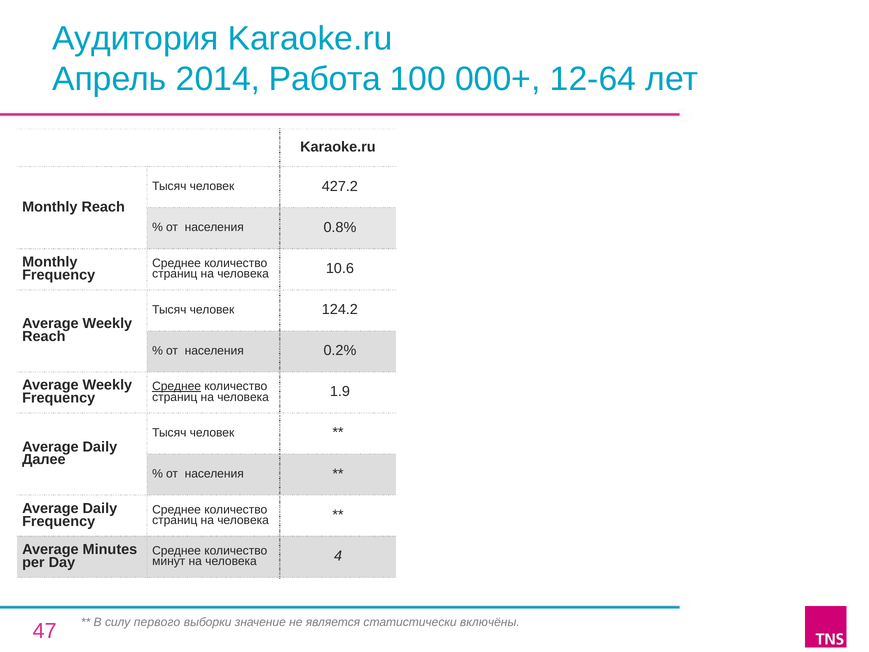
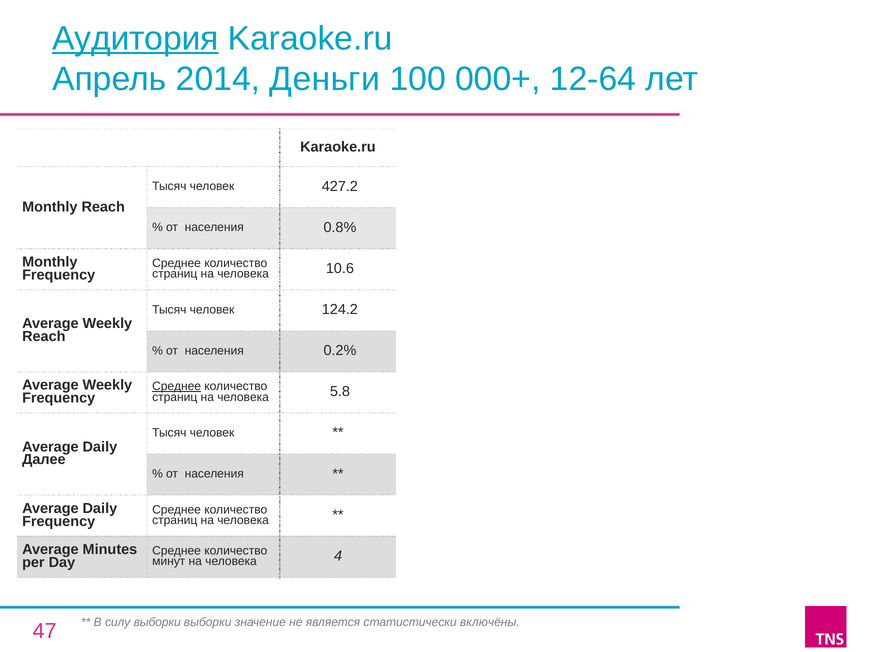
Аудитория underline: none -> present
Работа: Работа -> Деньги
1.9: 1.9 -> 5.8
силу первого: первого -> выборки
